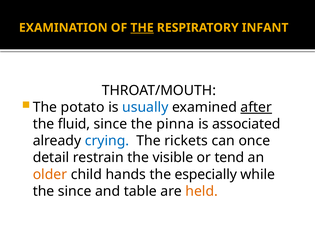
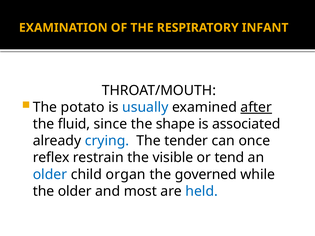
THE at (142, 28) underline: present -> none
pinna: pinna -> shape
rickets: rickets -> tender
detail: detail -> reflex
older at (50, 175) colour: orange -> blue
hands: hands -> organ
especially: especially -> governed
the since: since -> older
table: table -> most
held colour: orange -> blue
